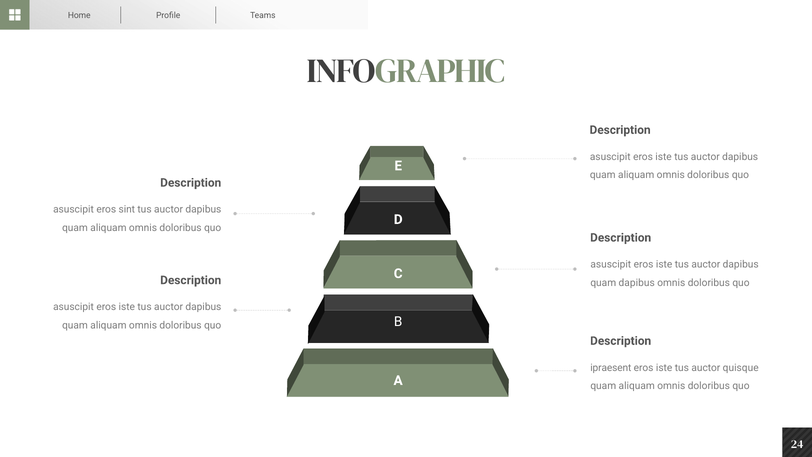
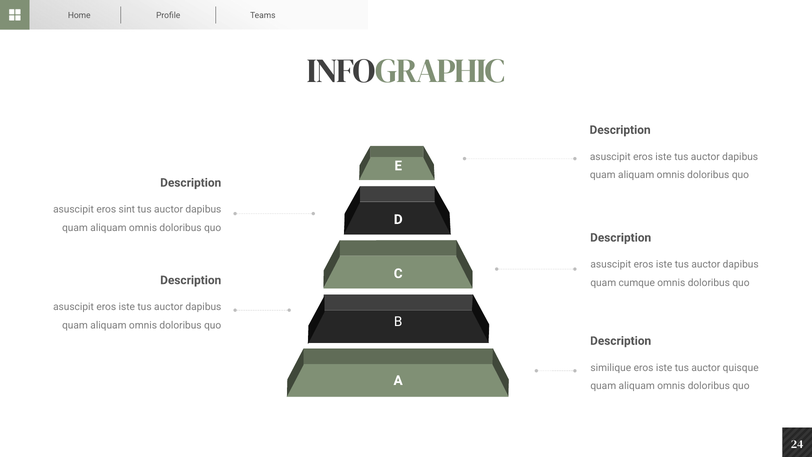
quam dapibus: dapibus -> cumque
ipraesent: ipraesent -> similique
